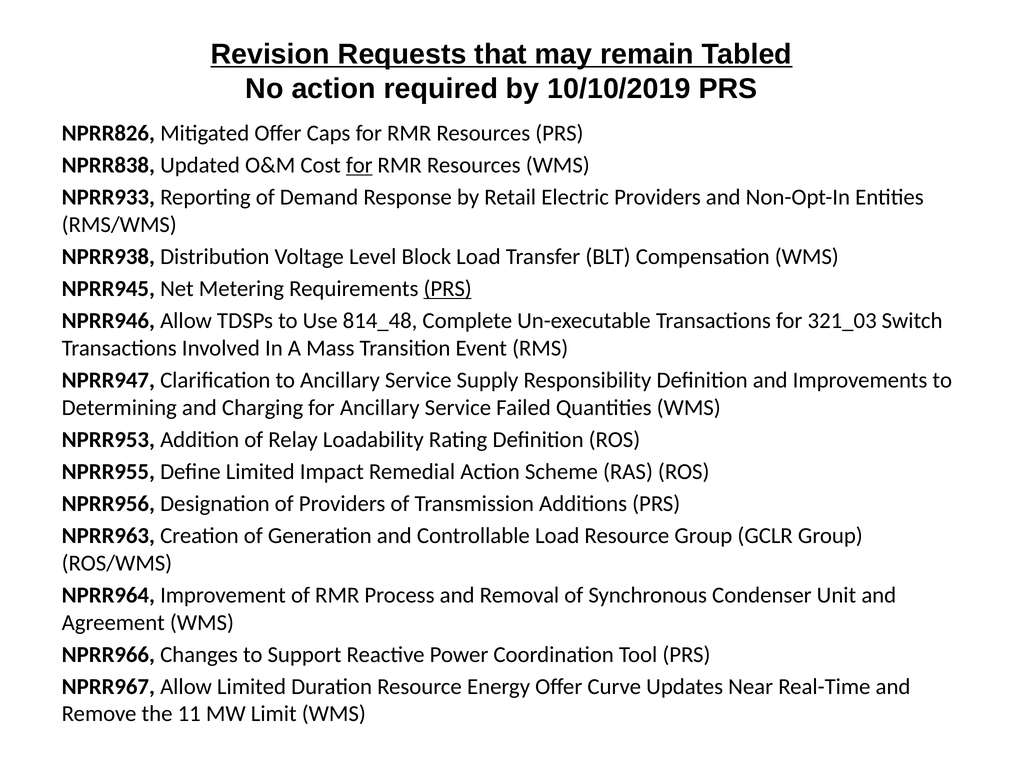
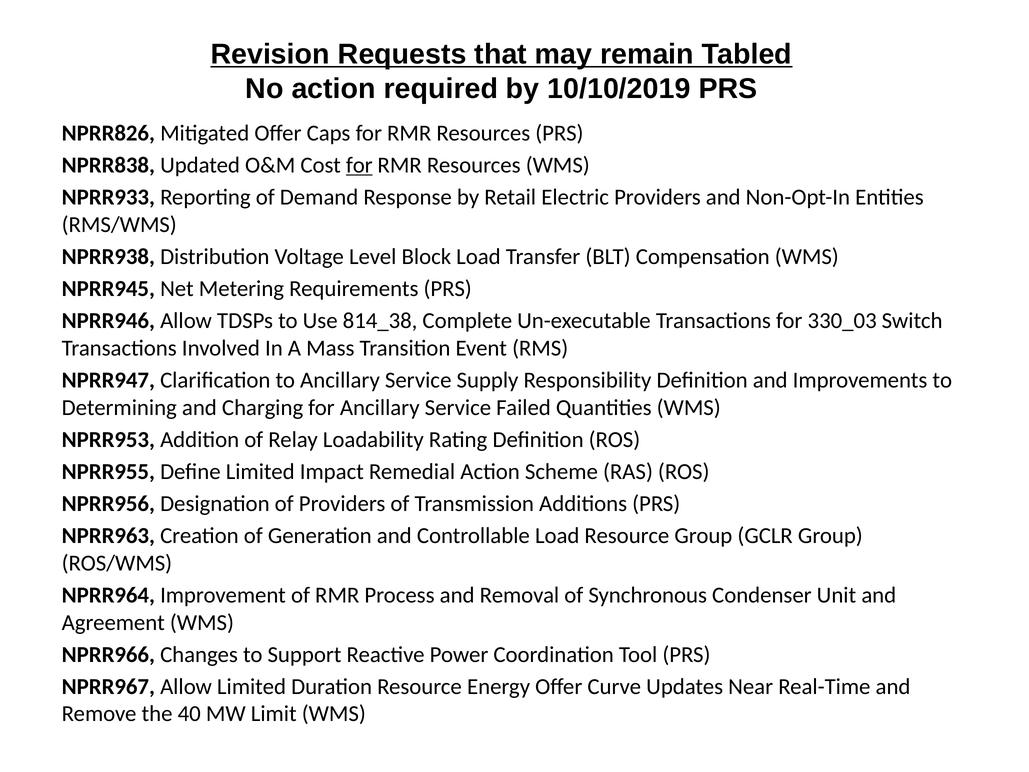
PRS at (448, 289) underline: present -> none
814_48: 814_48 -> 814_38
321_03: 321_03 -> 330_03
11: 11 -> 40
